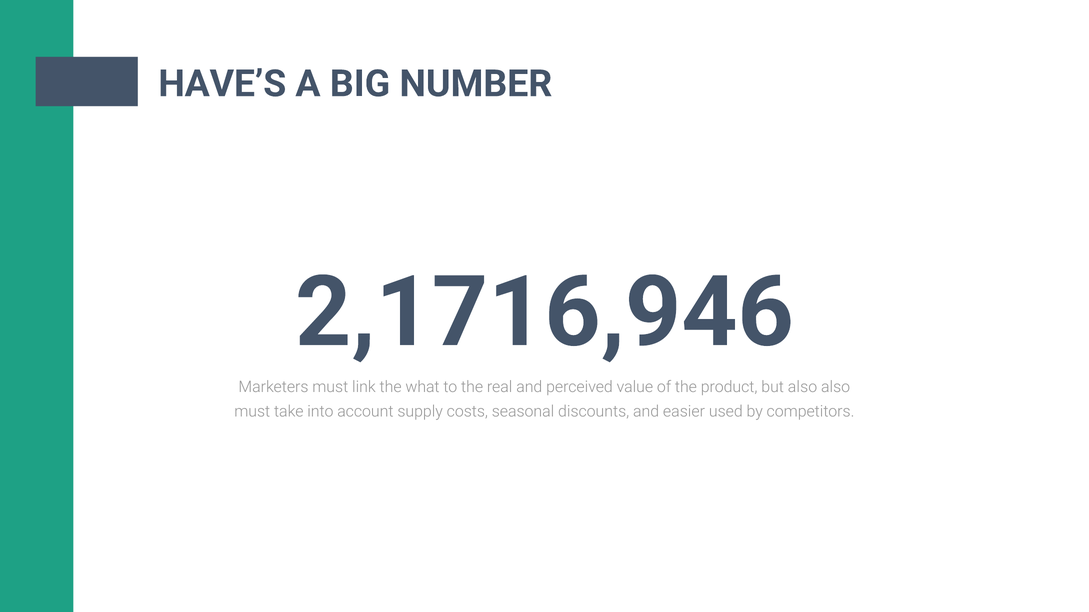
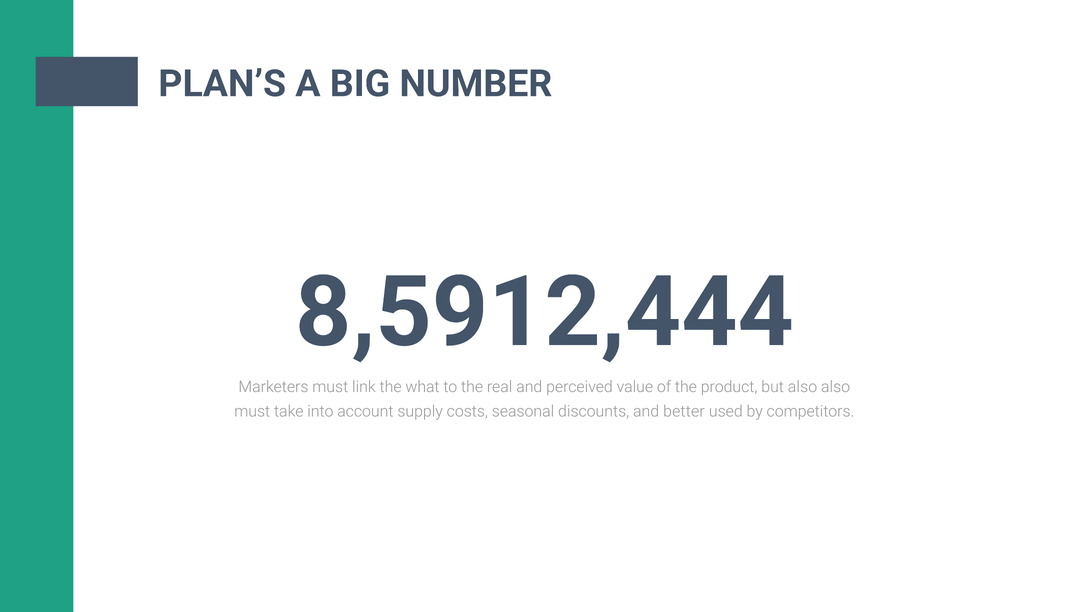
HAVE’S: HAVE’S -> PLAN’S
2,1716,946: 2,1716,946 -> 8,5912,444
easier: easier -> better
